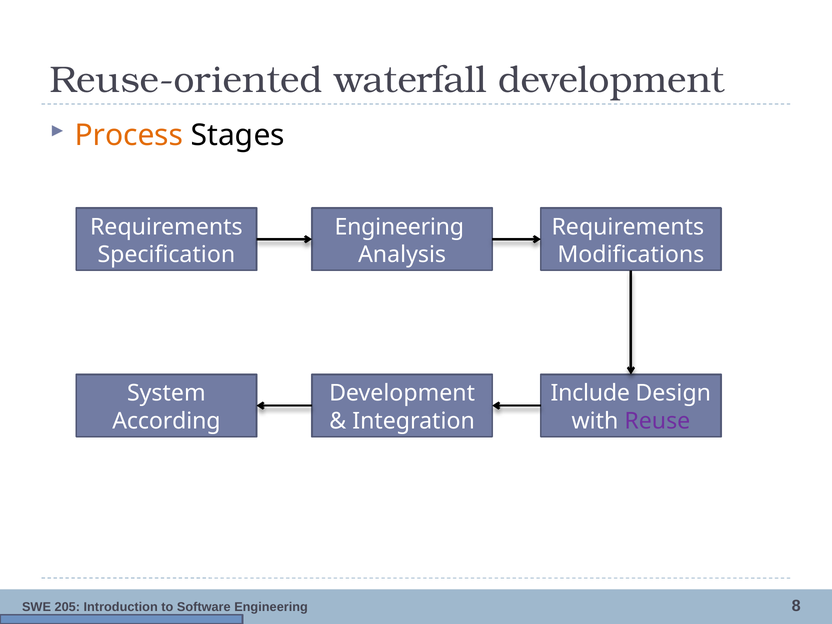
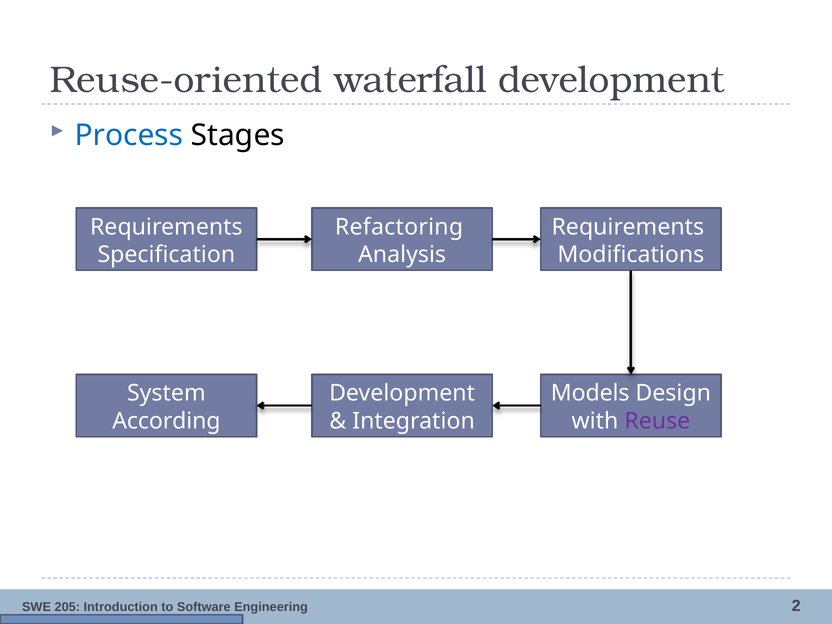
Process colour: orange -> blue
Engineering at (399, 227): Engineering -> Refactoring
Include: Include -> Models
8: 8 -> 2
